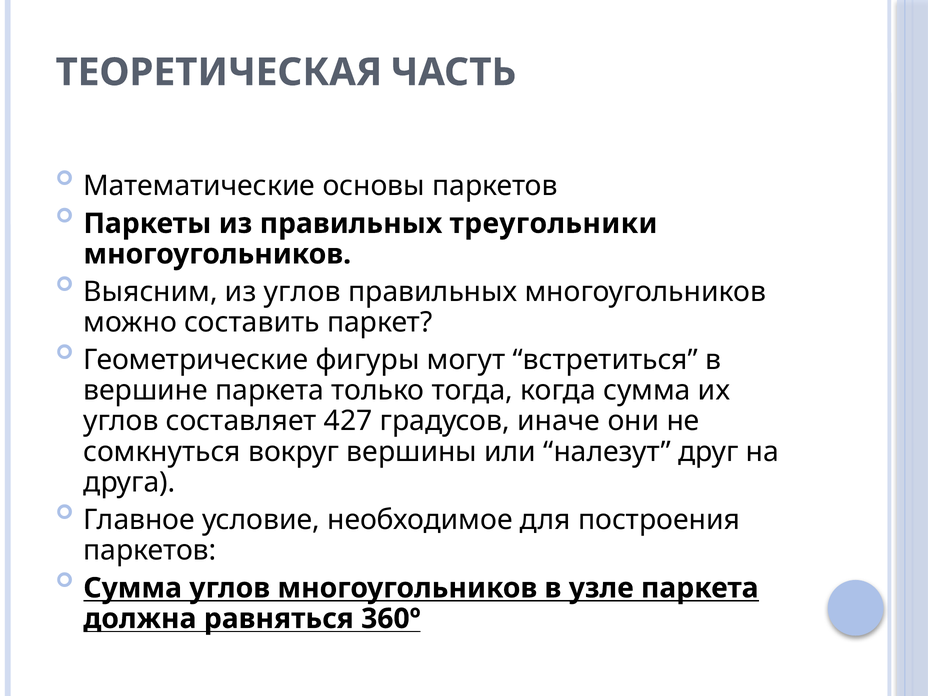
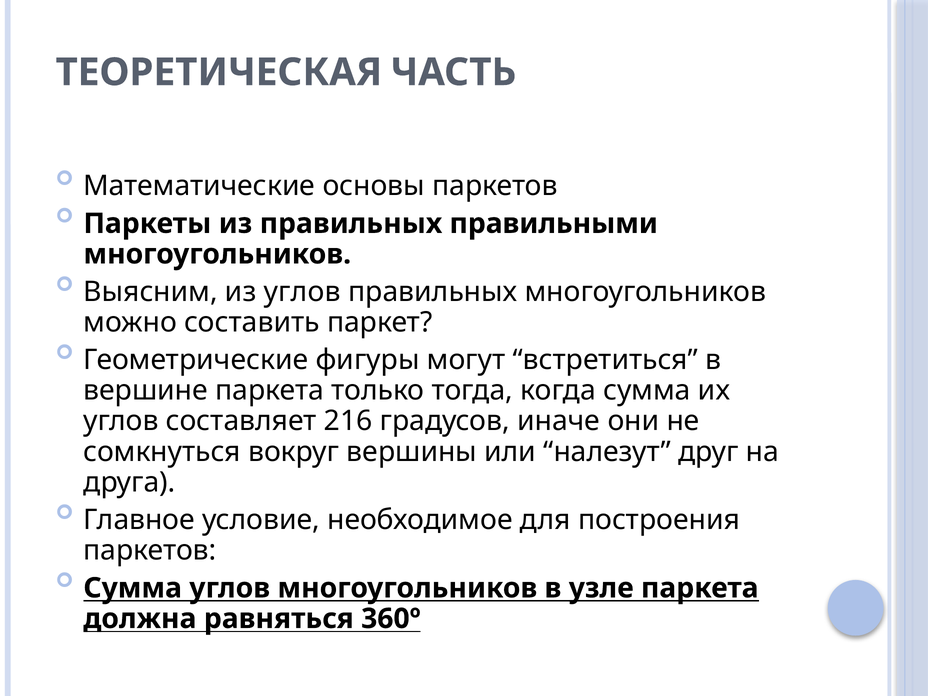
треугольники: треугольники -> правильными
427: 427 -> 216
